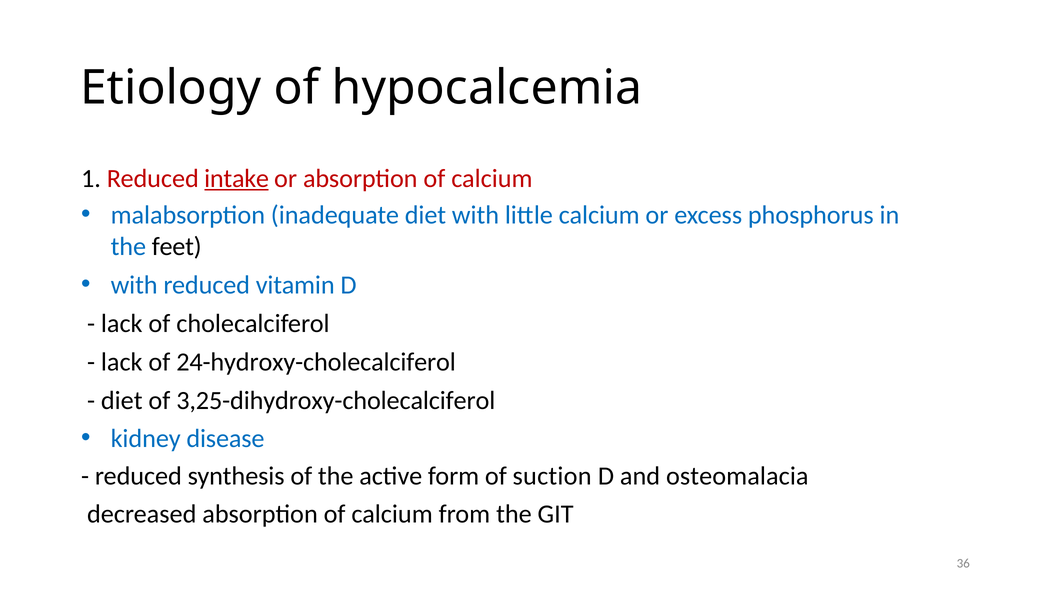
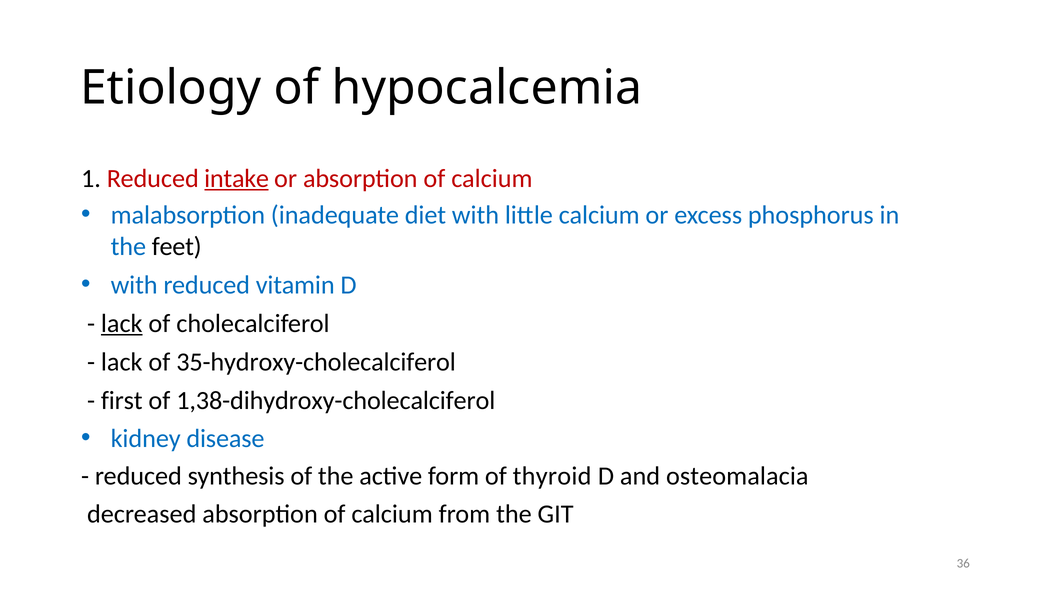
lack at (122, 324) underline: none -> present
24-hydroxy-cholecalciferol: 24-hydroxy-cholecalciferol -> 35-hydroxy-cholecalciferol
diet at (122, 401): diet -> first
3,25-dihydroxy-cholecalciferol: 3,25-dihydroxy-cholecalciferol -> 1,38-dihydroxy-cholecalciferol
suction: suction -> thyroid
